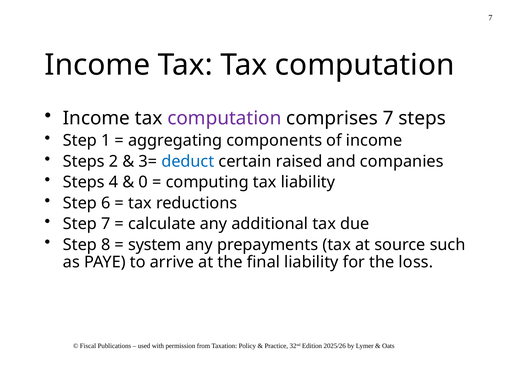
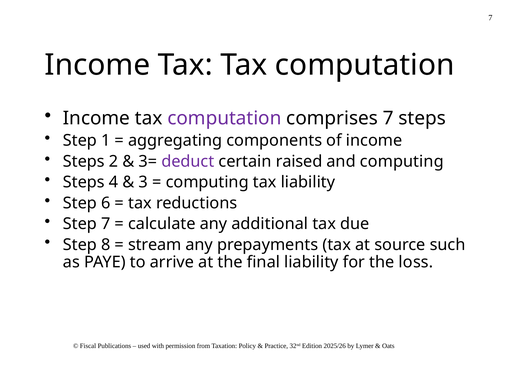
deduct colour: blue -> purple
and companies: companies -> computing
0: 0 -> 3
system: system -> stream
